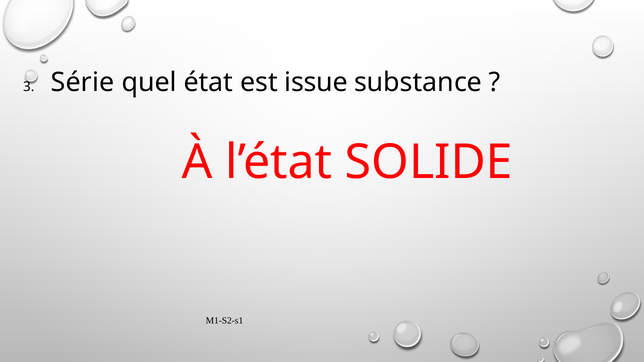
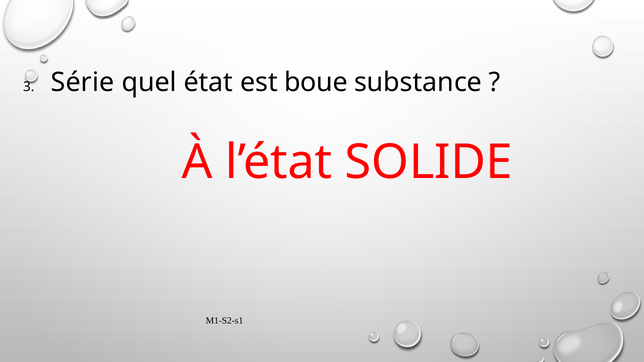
issue: issue -> boue
